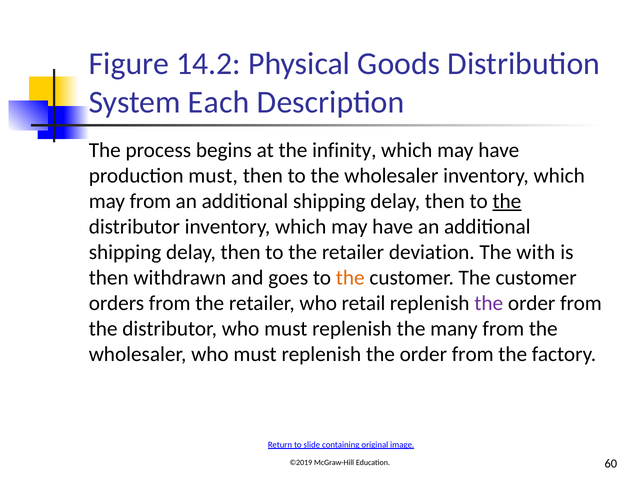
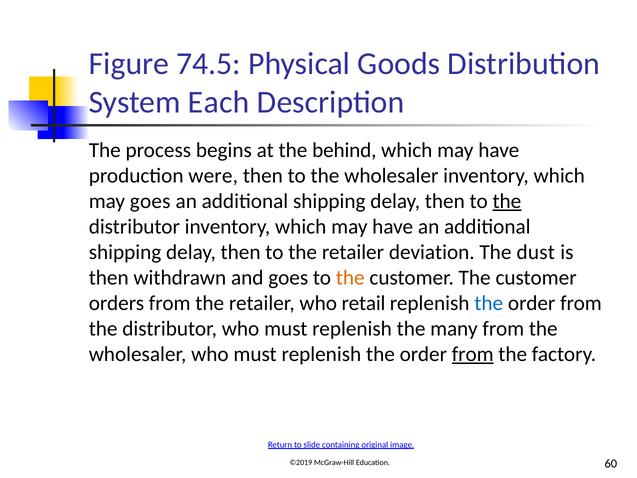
14.2: 14.2 -> 74.5
infinity: infinity -> behind
production must: must -> were
may from: from -> goes
with: with -> dust
the at (489, 303) colour: purple -> blue
from at (473, 354) underline: none -> present
